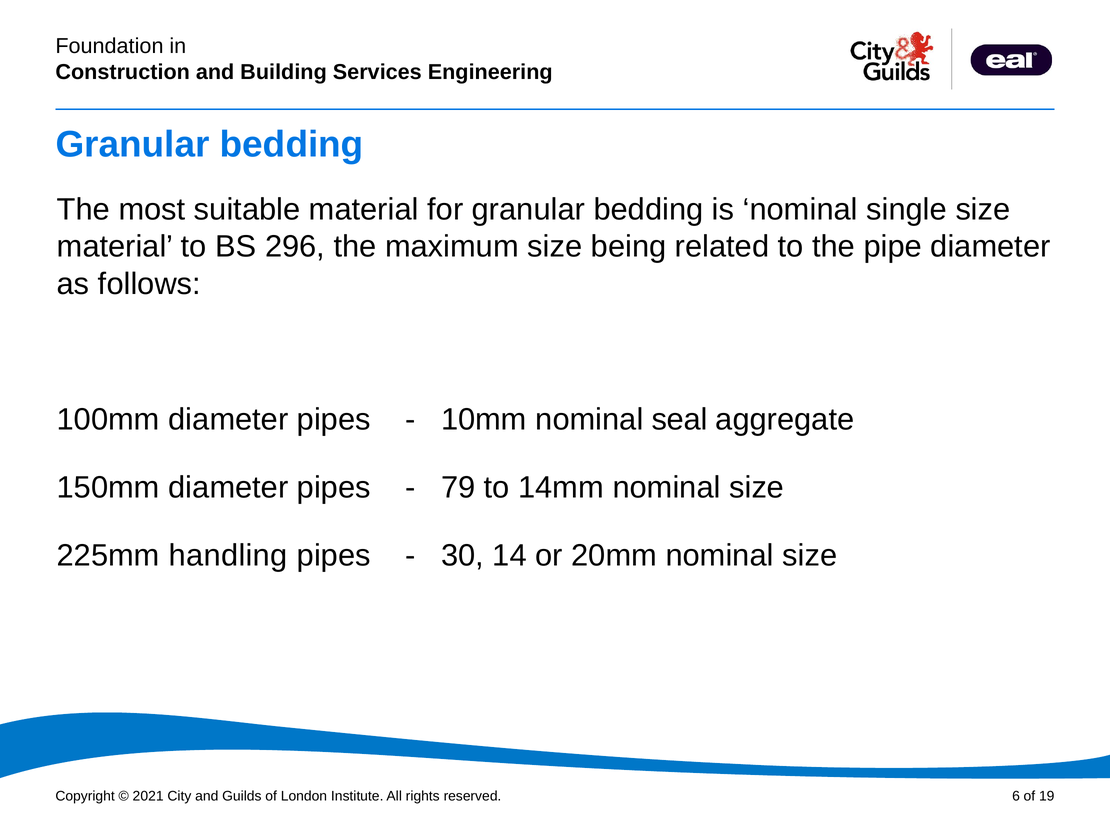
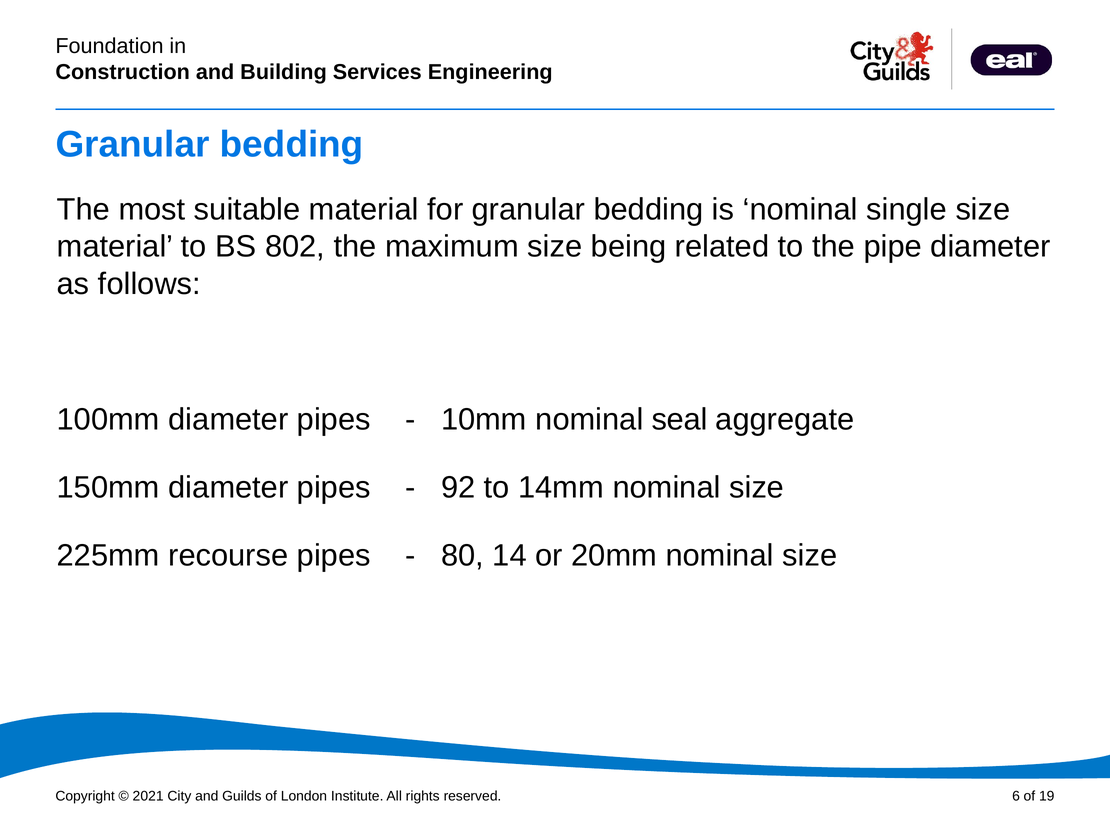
296: 296 -> 802
79: 79 -> 92
handling: handling -> recourse
30: 30 -> 80
